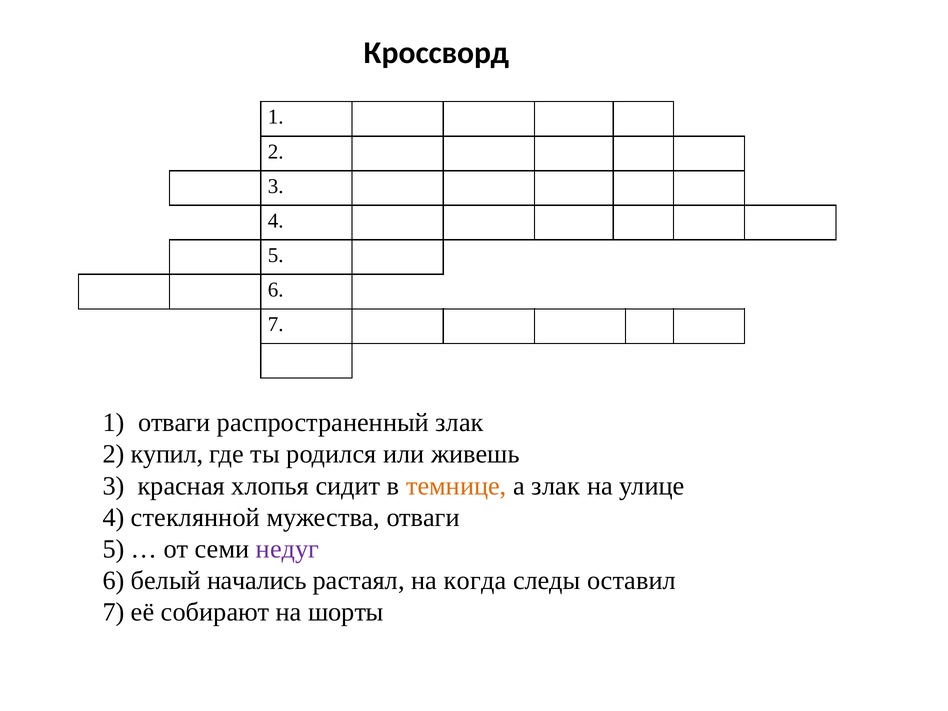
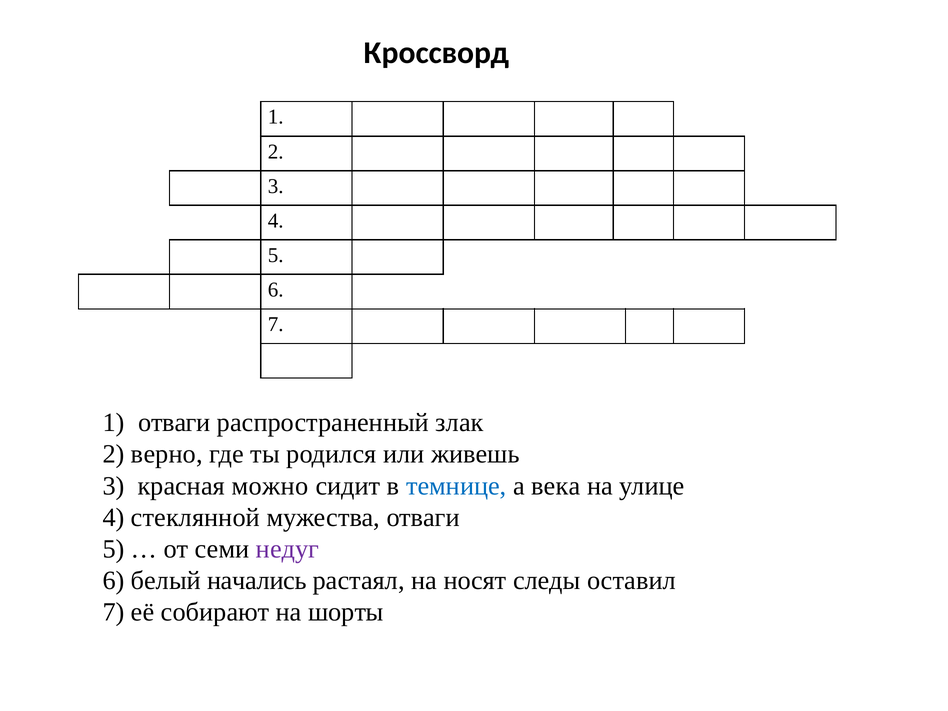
купил: купил -> верно
хлопья: хлопья -> можно
темнице colour: orange -> blue
а злак: злак -> века
когда: когда -> носят
